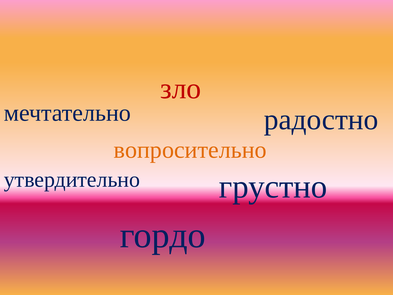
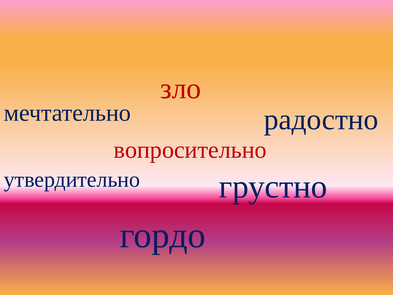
вопросительно colour: orange -> red
